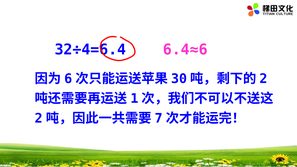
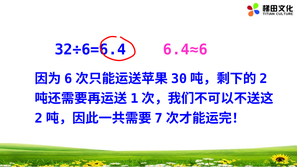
32÷4=6.4: 32÷4=6.4 -> 32÷6=6.4
